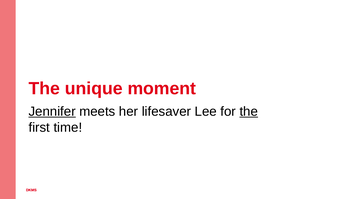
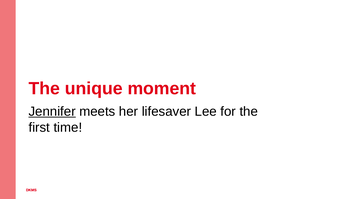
the at (249, 111) underline: present -> none
